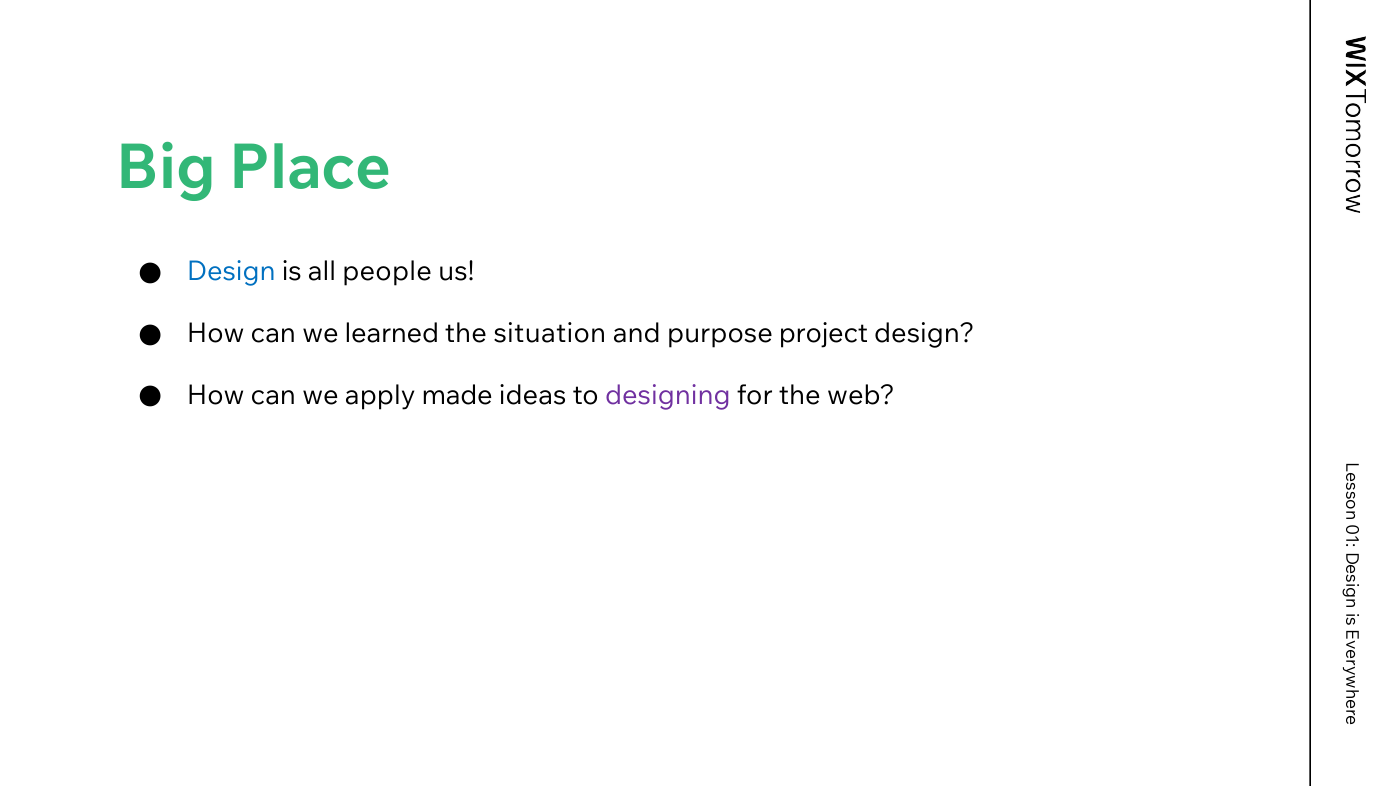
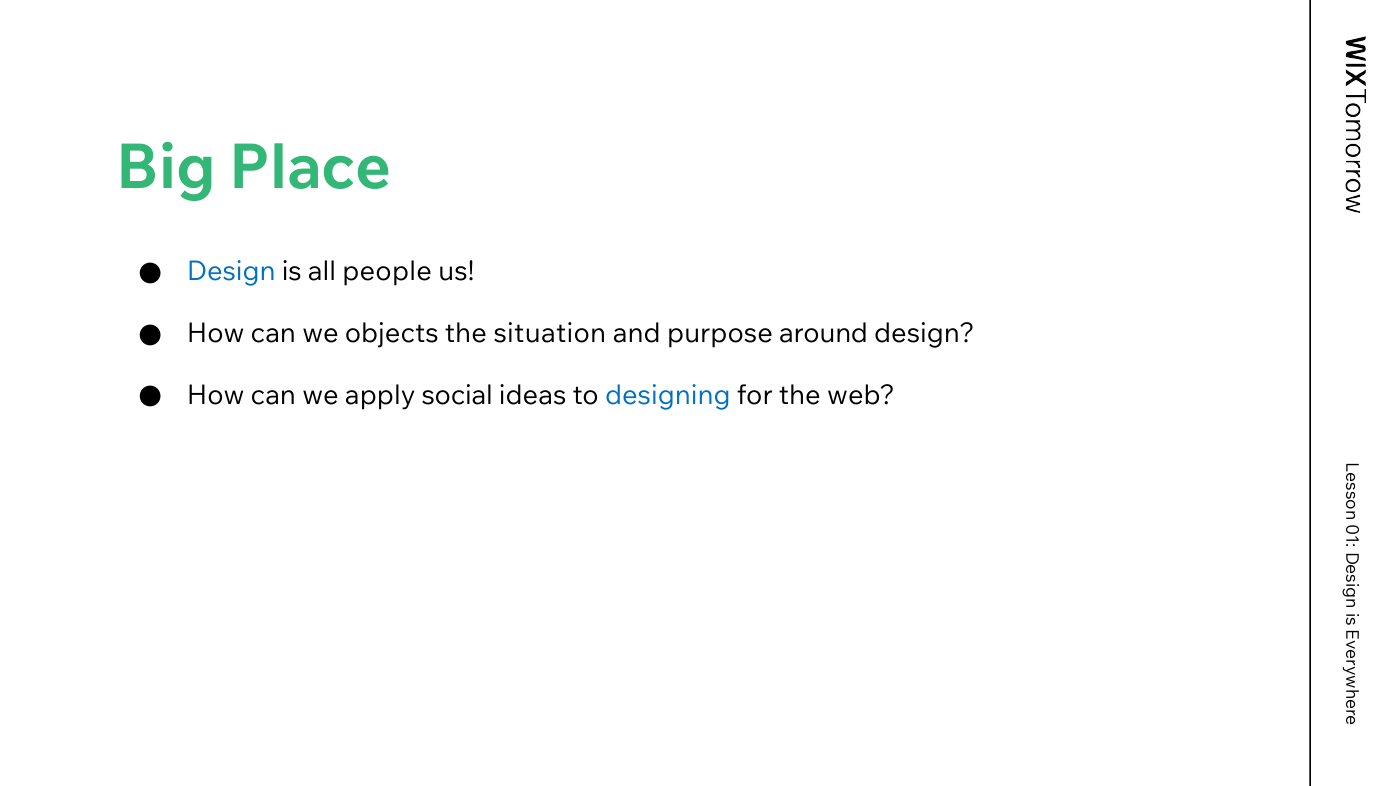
learned: learned -> objects
project: project -> around
made: made -> social
designing colour: purple -> blue
